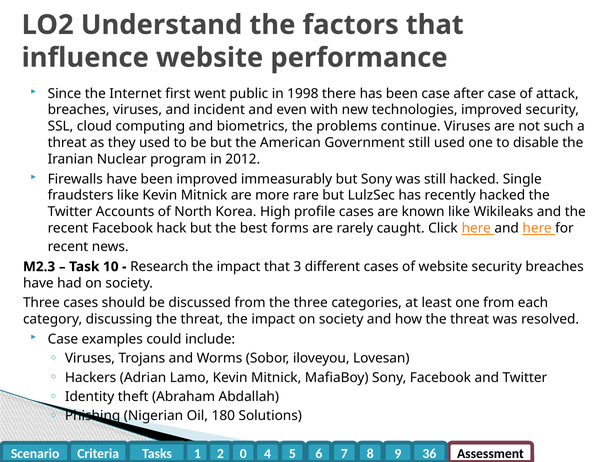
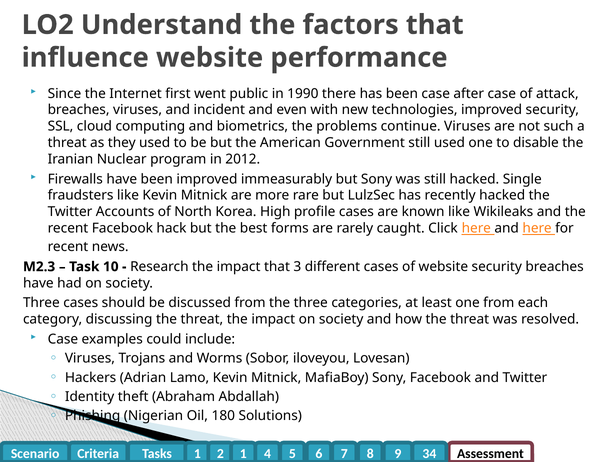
1998: 1998 -> 1990
0 at (243, 454): 0 -> 1
36: 36 -> 34
